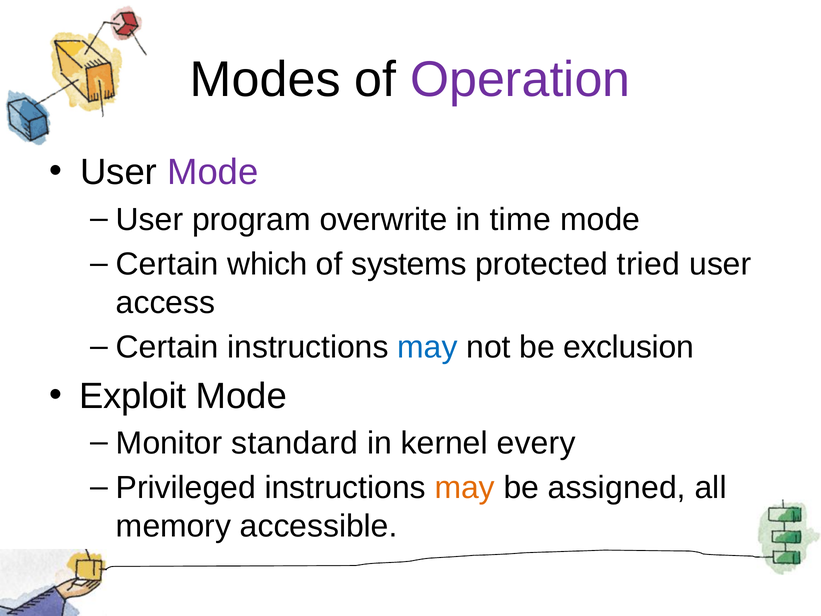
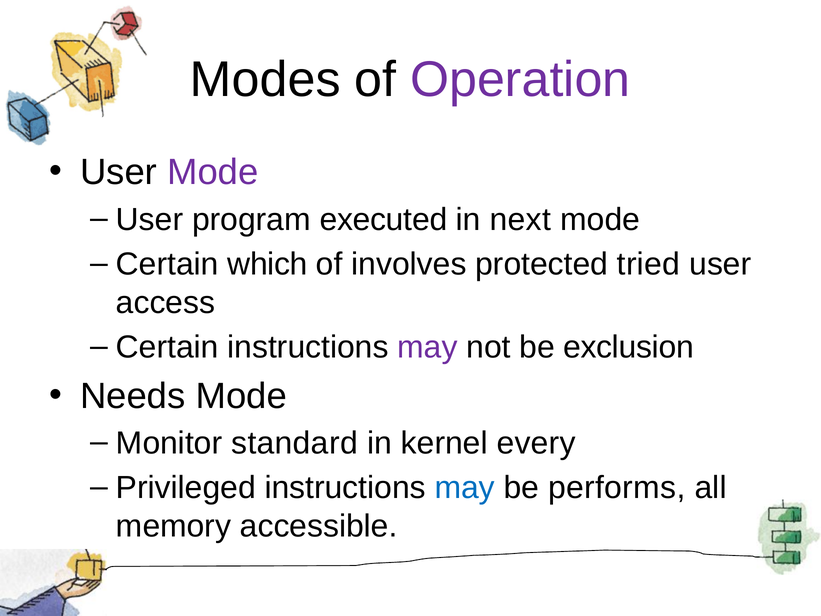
overwrite: overwrite -> executed
time: time -> next
systems: systems -> involves
may at (427, 347) colour: blue -> purple
Exploit: Exploit -> Needs
may at (465, 488) colour: orange -> blue
assigned: assigned -> performs
